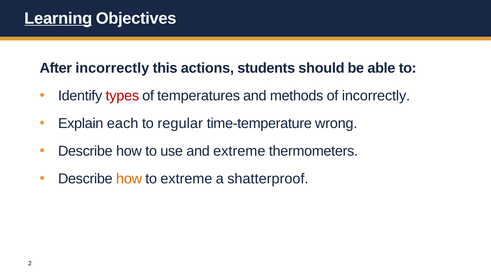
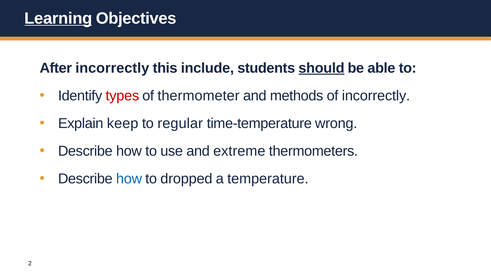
actions: actions -> include
should underline: none -> present
temperatures: temperatures -> thermometer
each: each -> keep
how at (129, 179) colour: orange -> blue
to extreme: extreme -> dropped
shatterproof: shatterproof -> temperature
